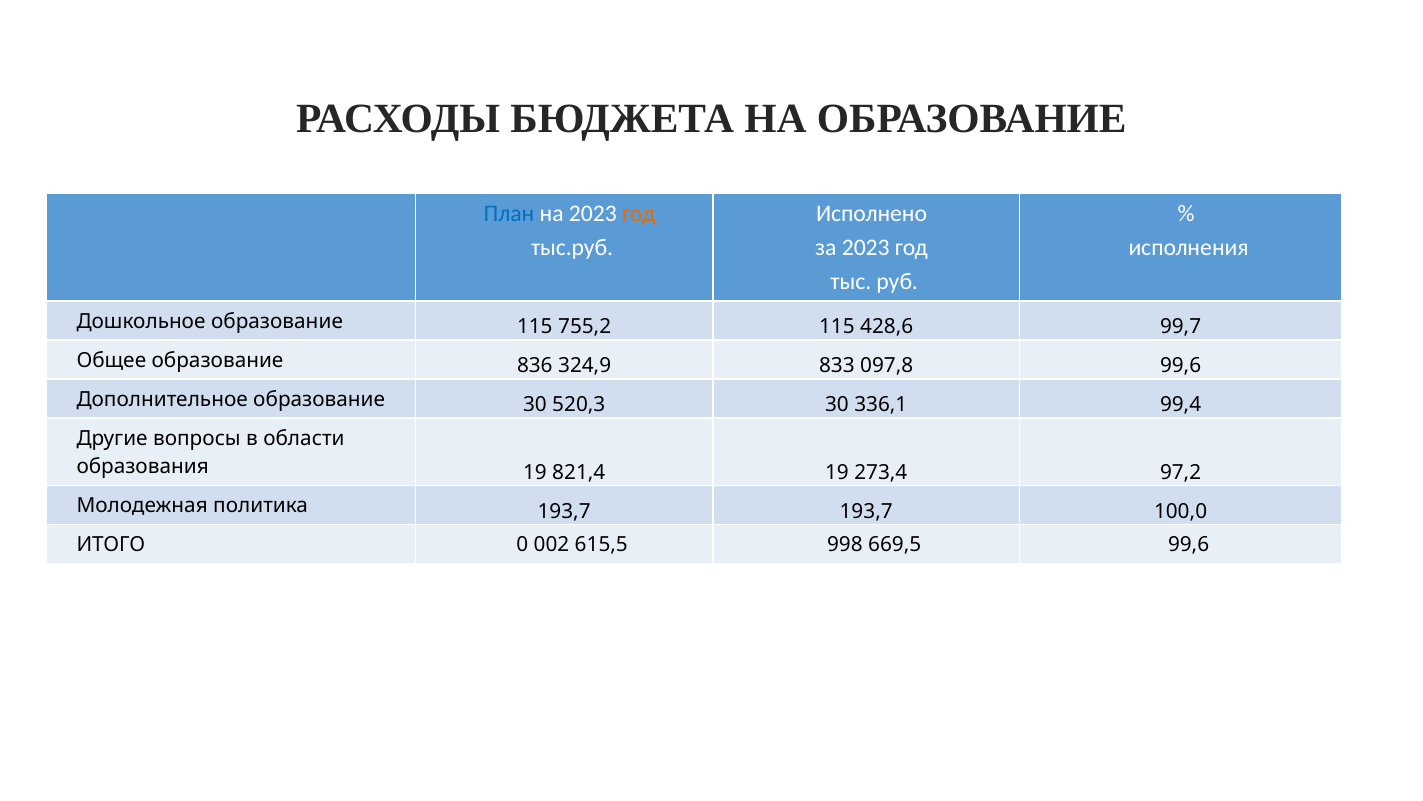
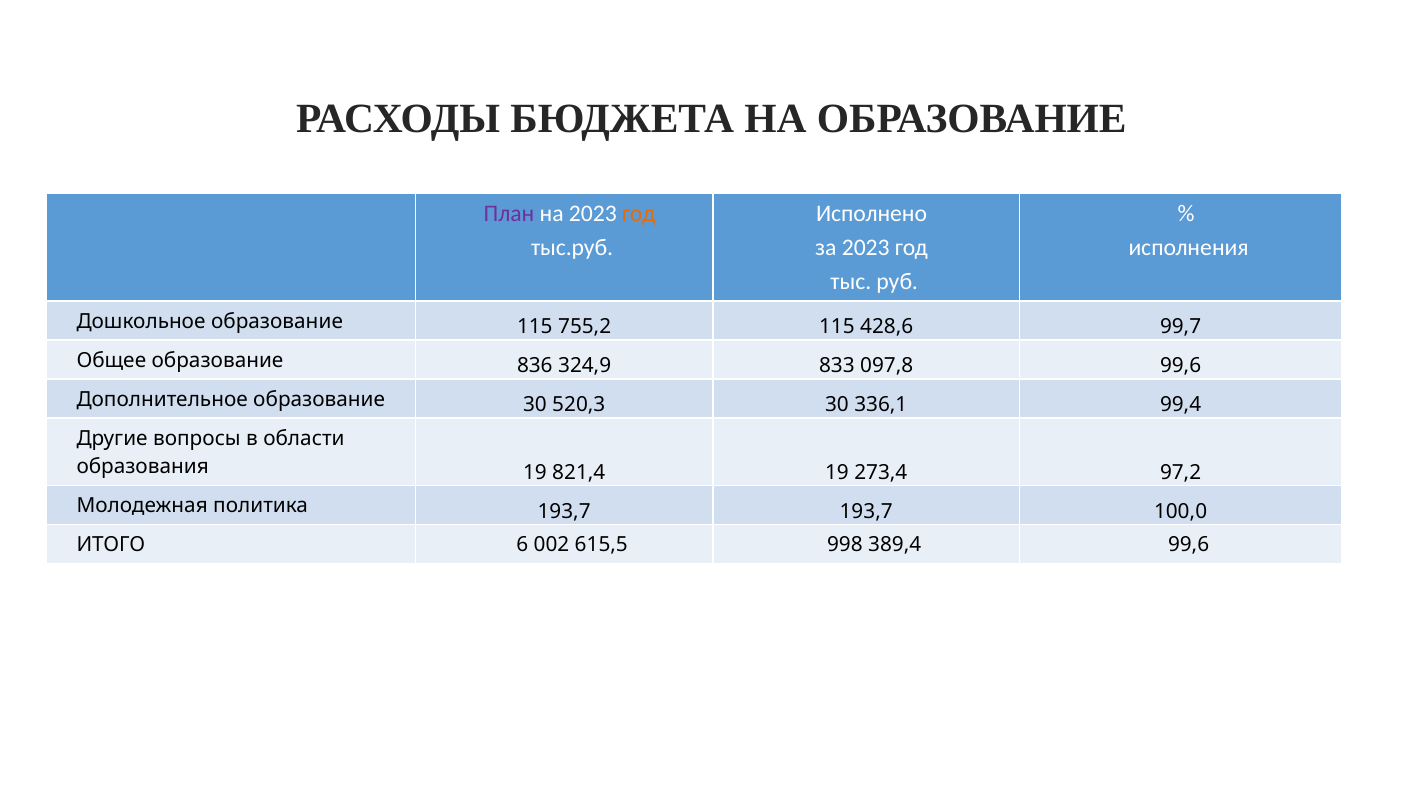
План colour: blue -> purple
0: 0 -> 6
669,5: 669,5 -> 389,4
